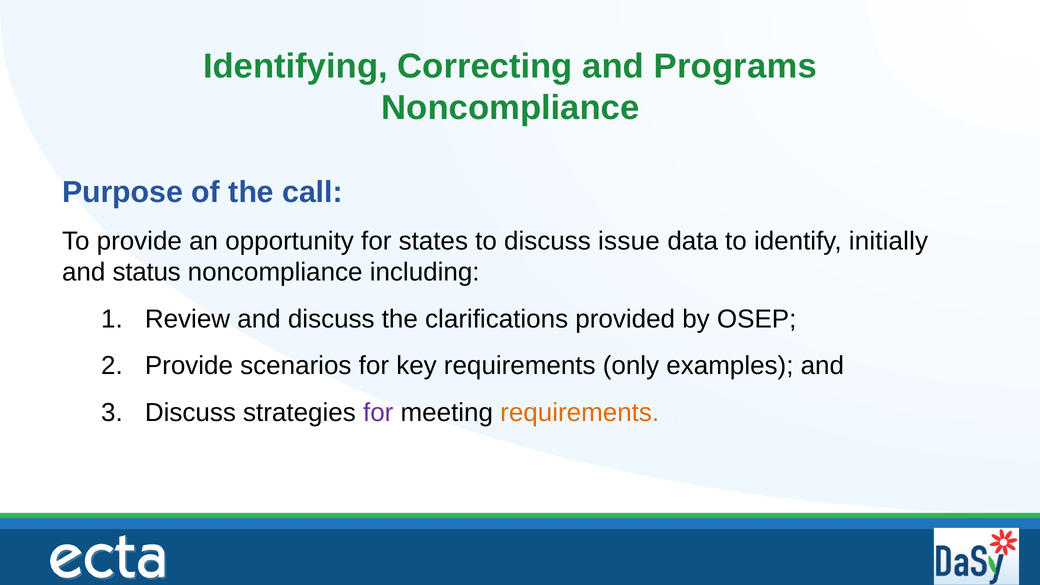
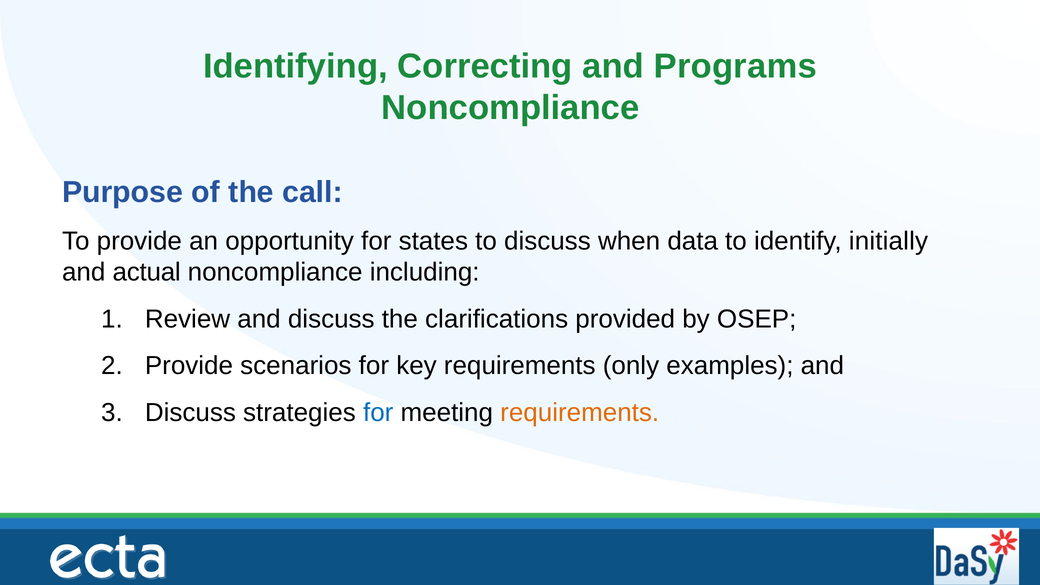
issue: issue -> when
status: status -> actual
for at (378, 413) colour: purple -> blue
